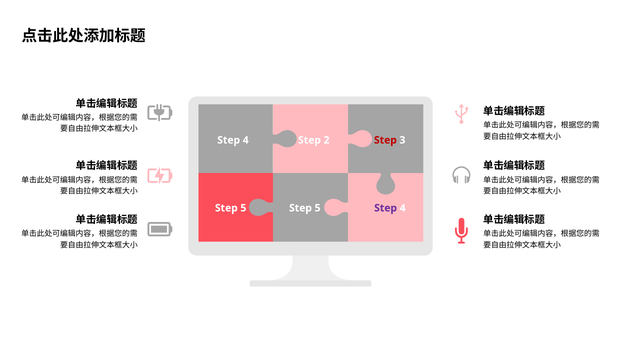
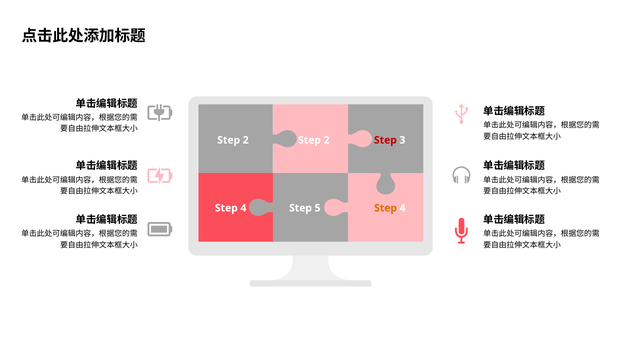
4 at (246, 140): 4 -> 2
5 at (243, 208): 5 -> 4
Step at (386, 208) colour: purple -> orange
